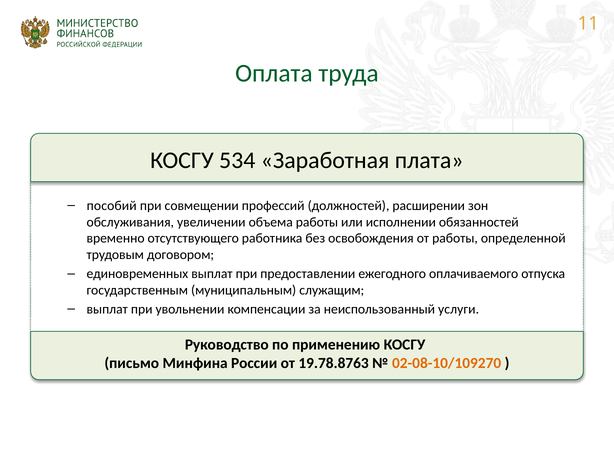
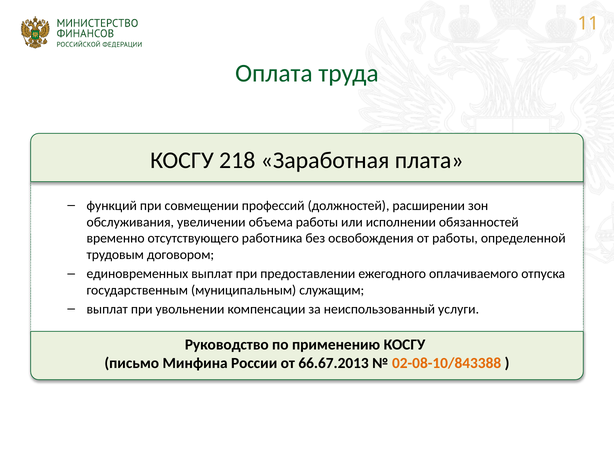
534: 534 -> 218
пособий: пособий -> функций
19.78.8763: 19.78.8763 -> 66.67.2013
02-08-10/109270: 02-08-10/109270 -> 02-08-10/843388
